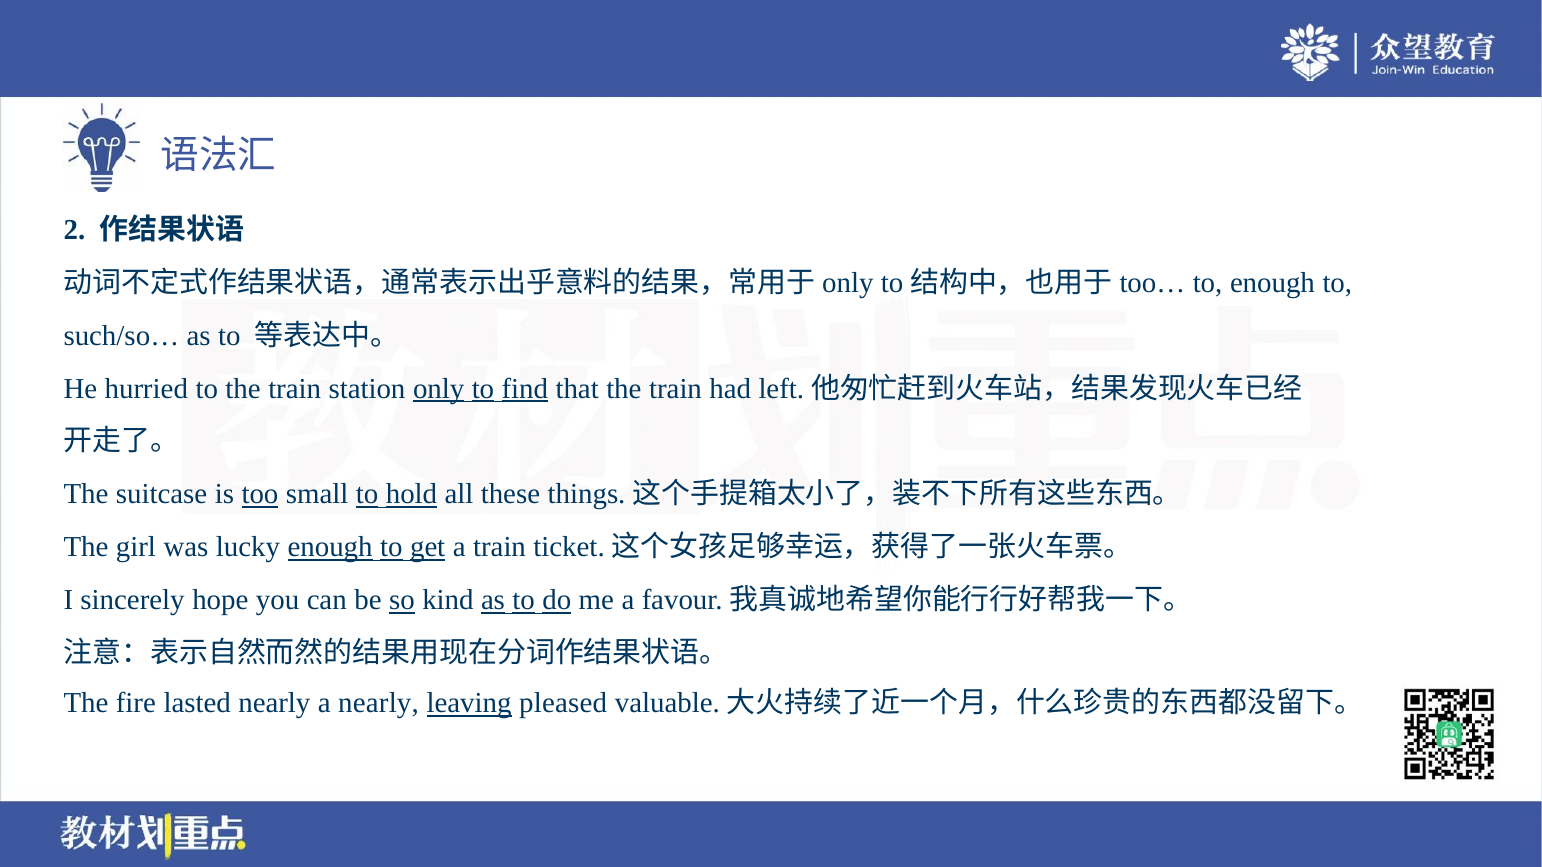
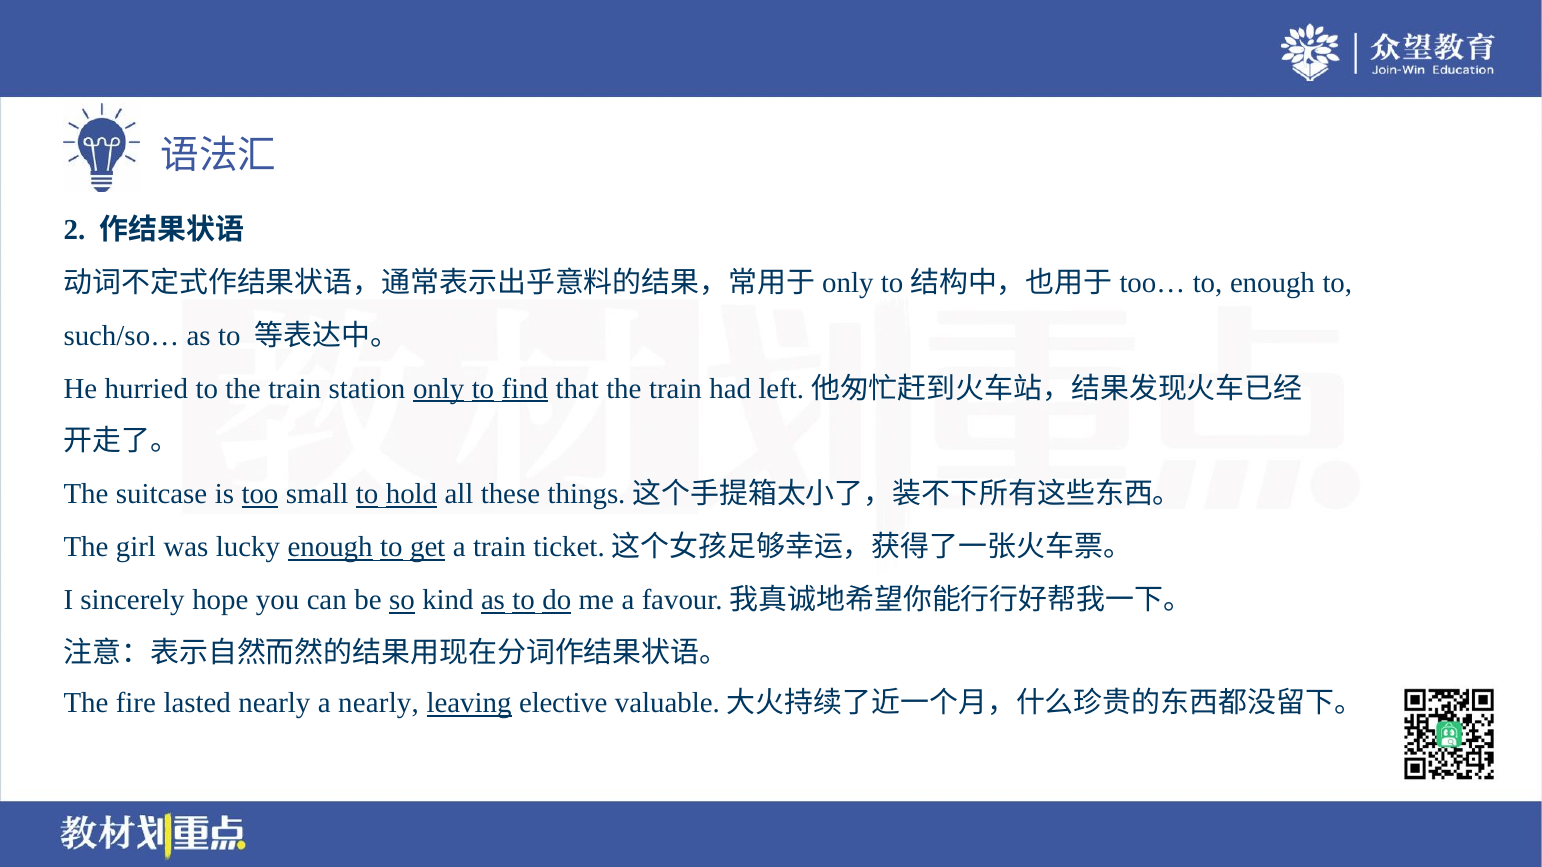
pleased: pleased -> elective
